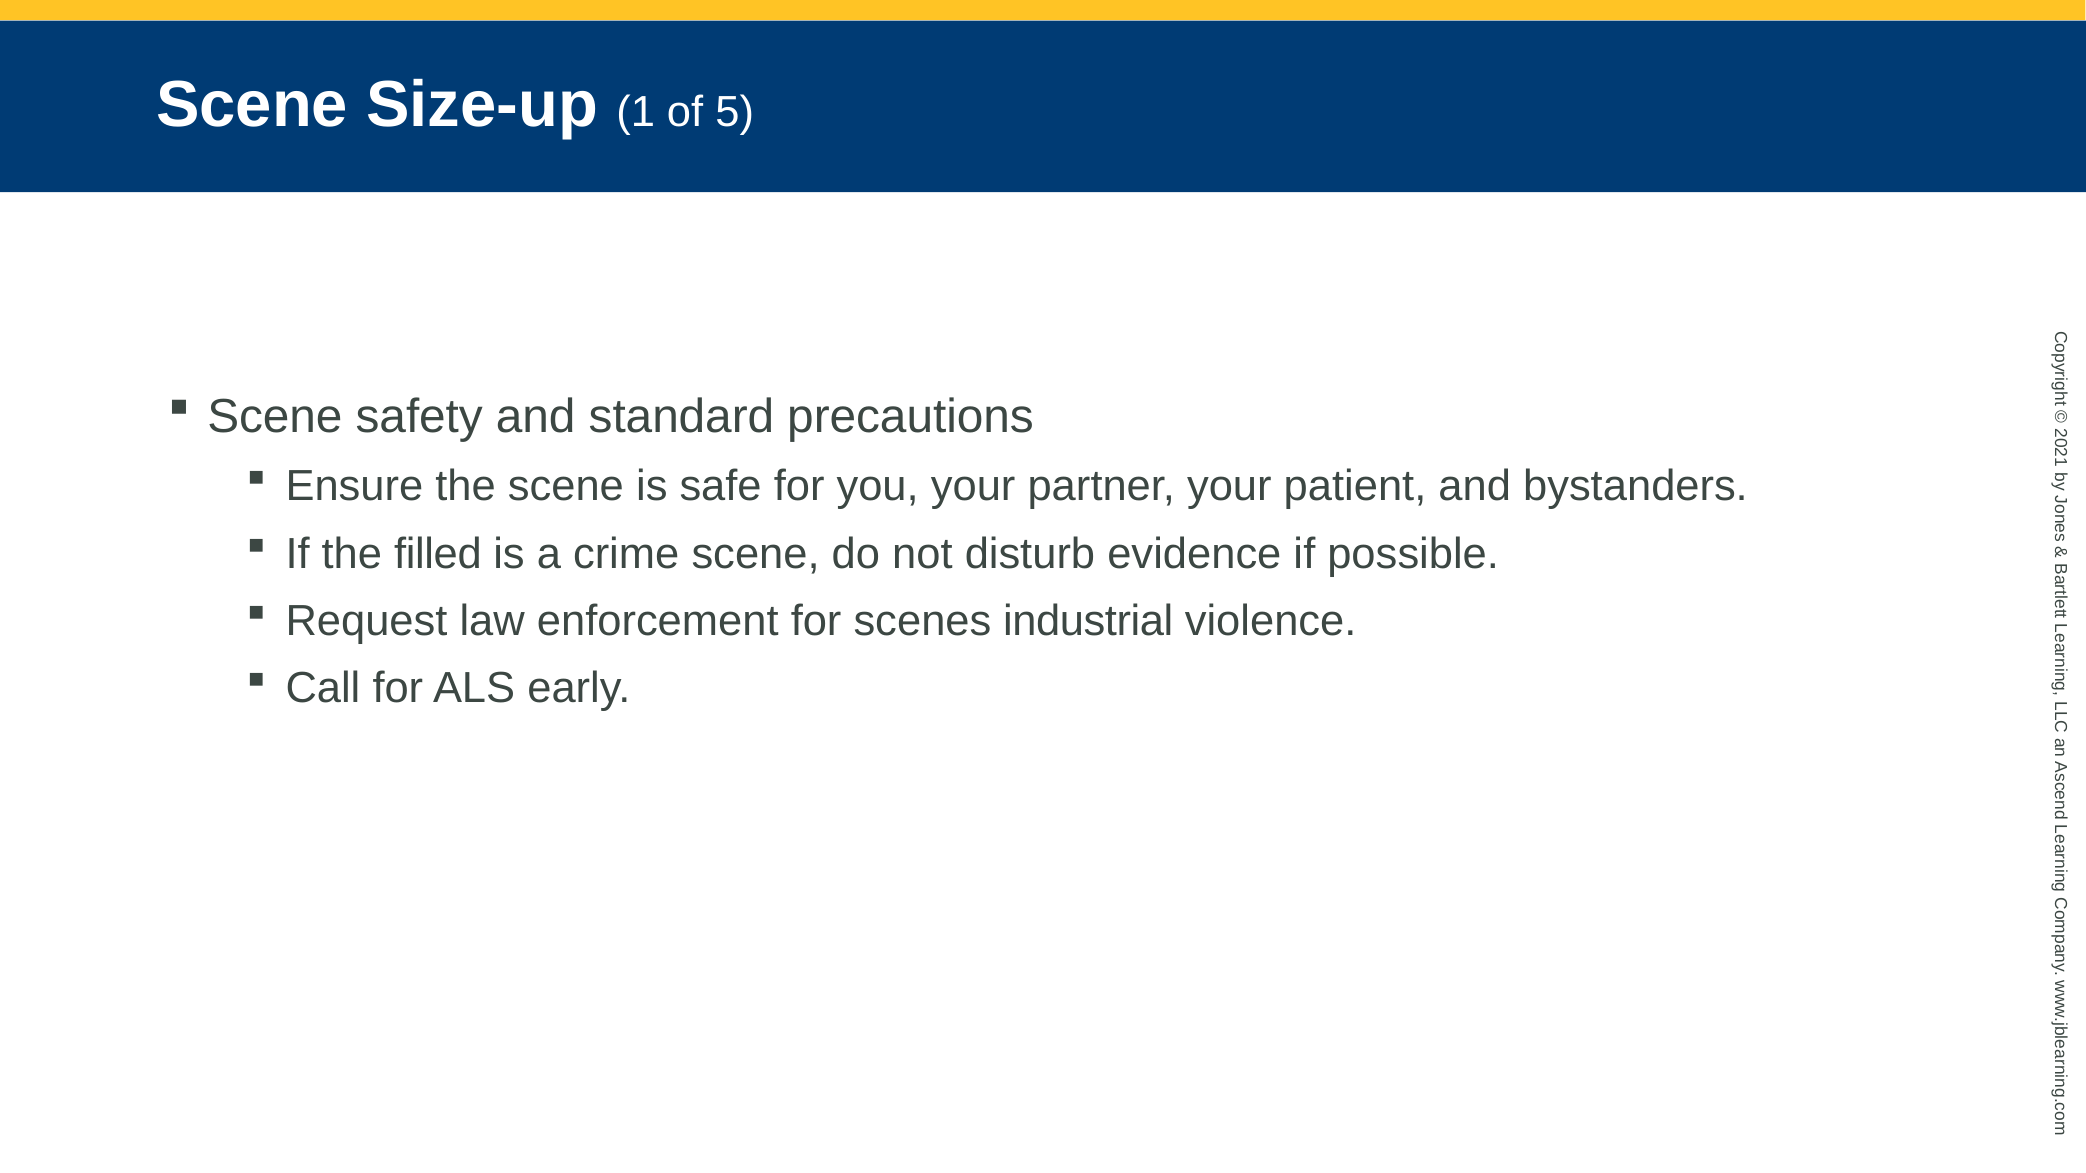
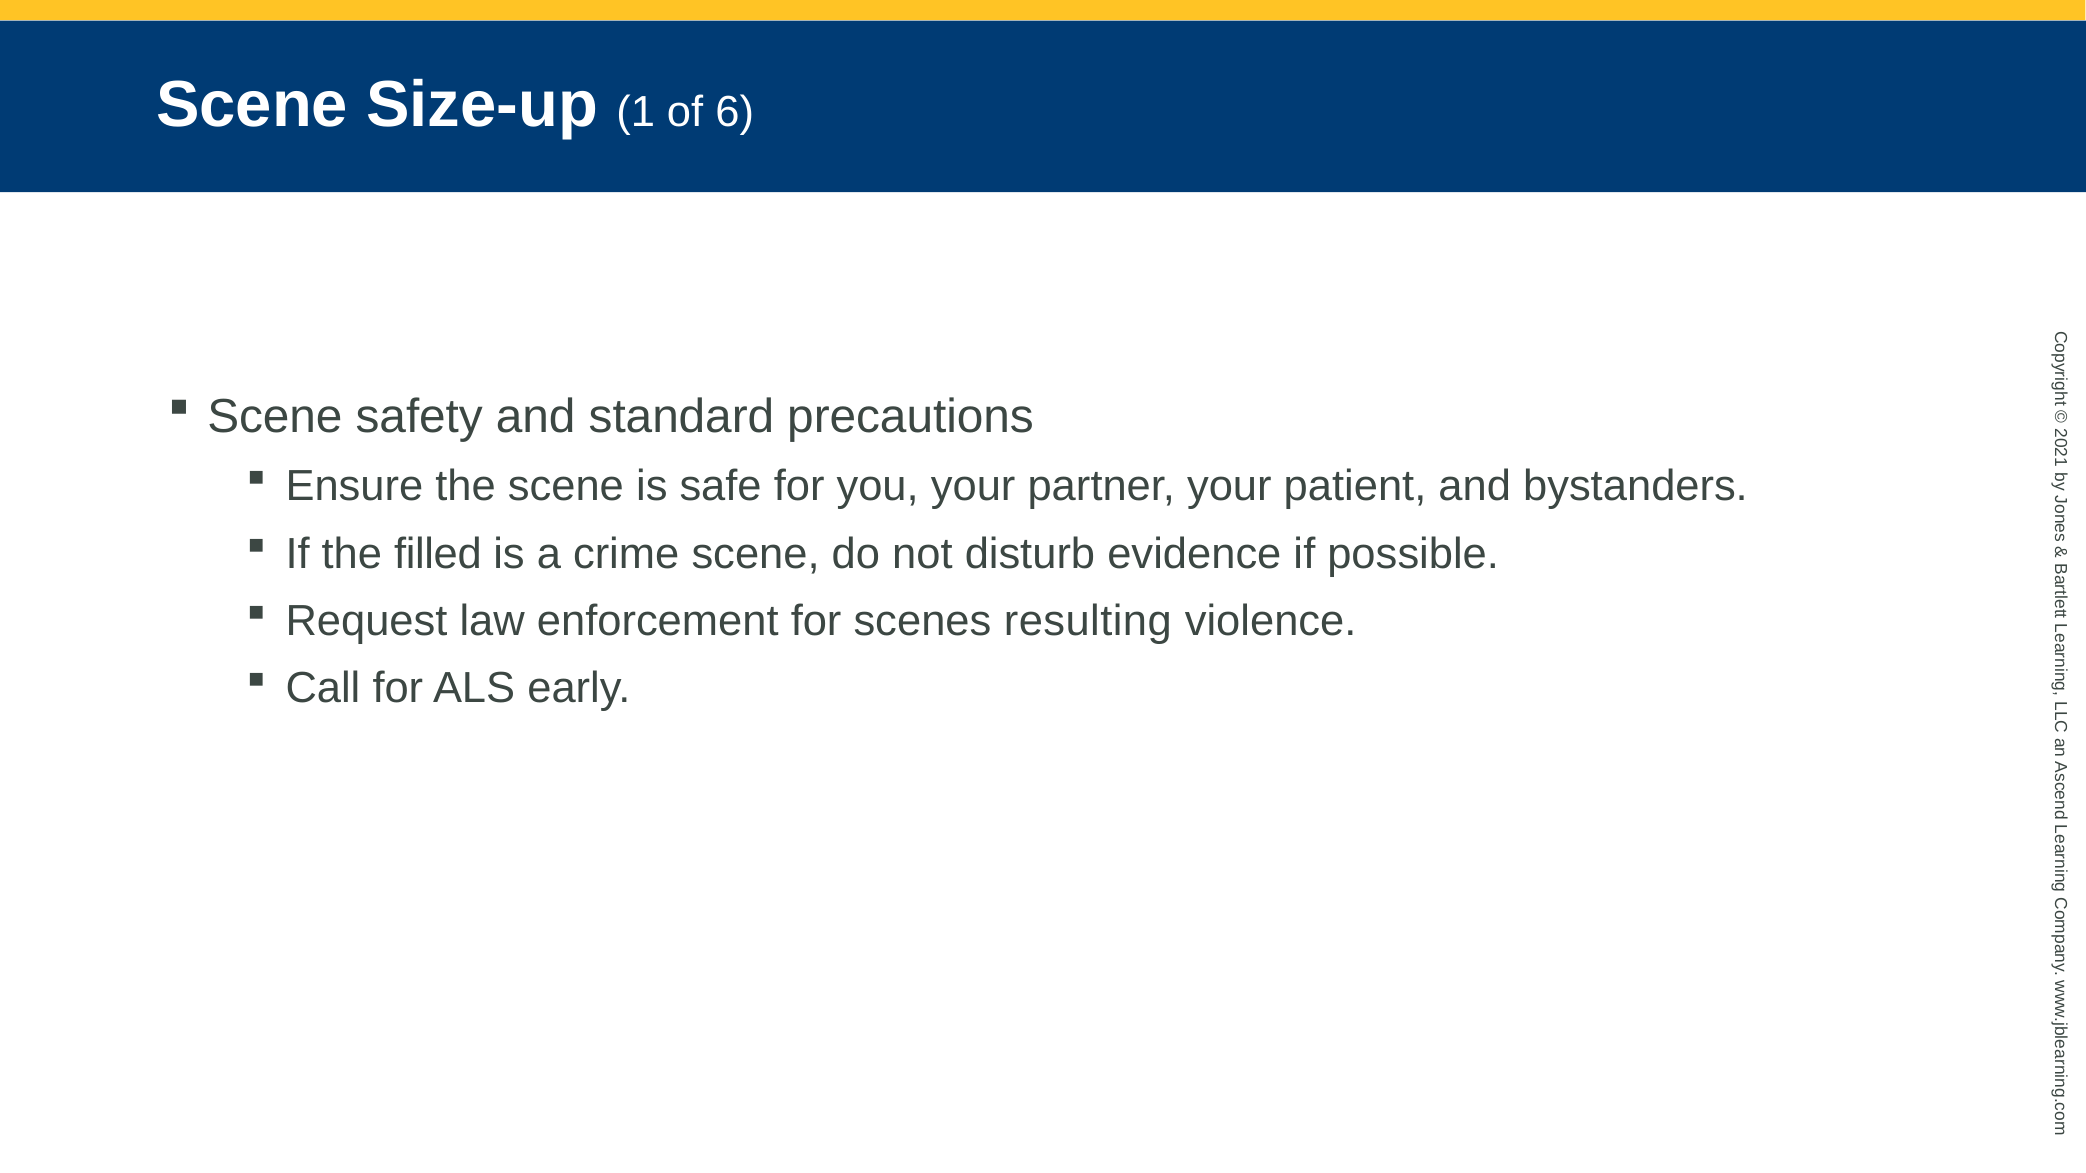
5: 5 -> 6
industrial: industrial -> resulting
